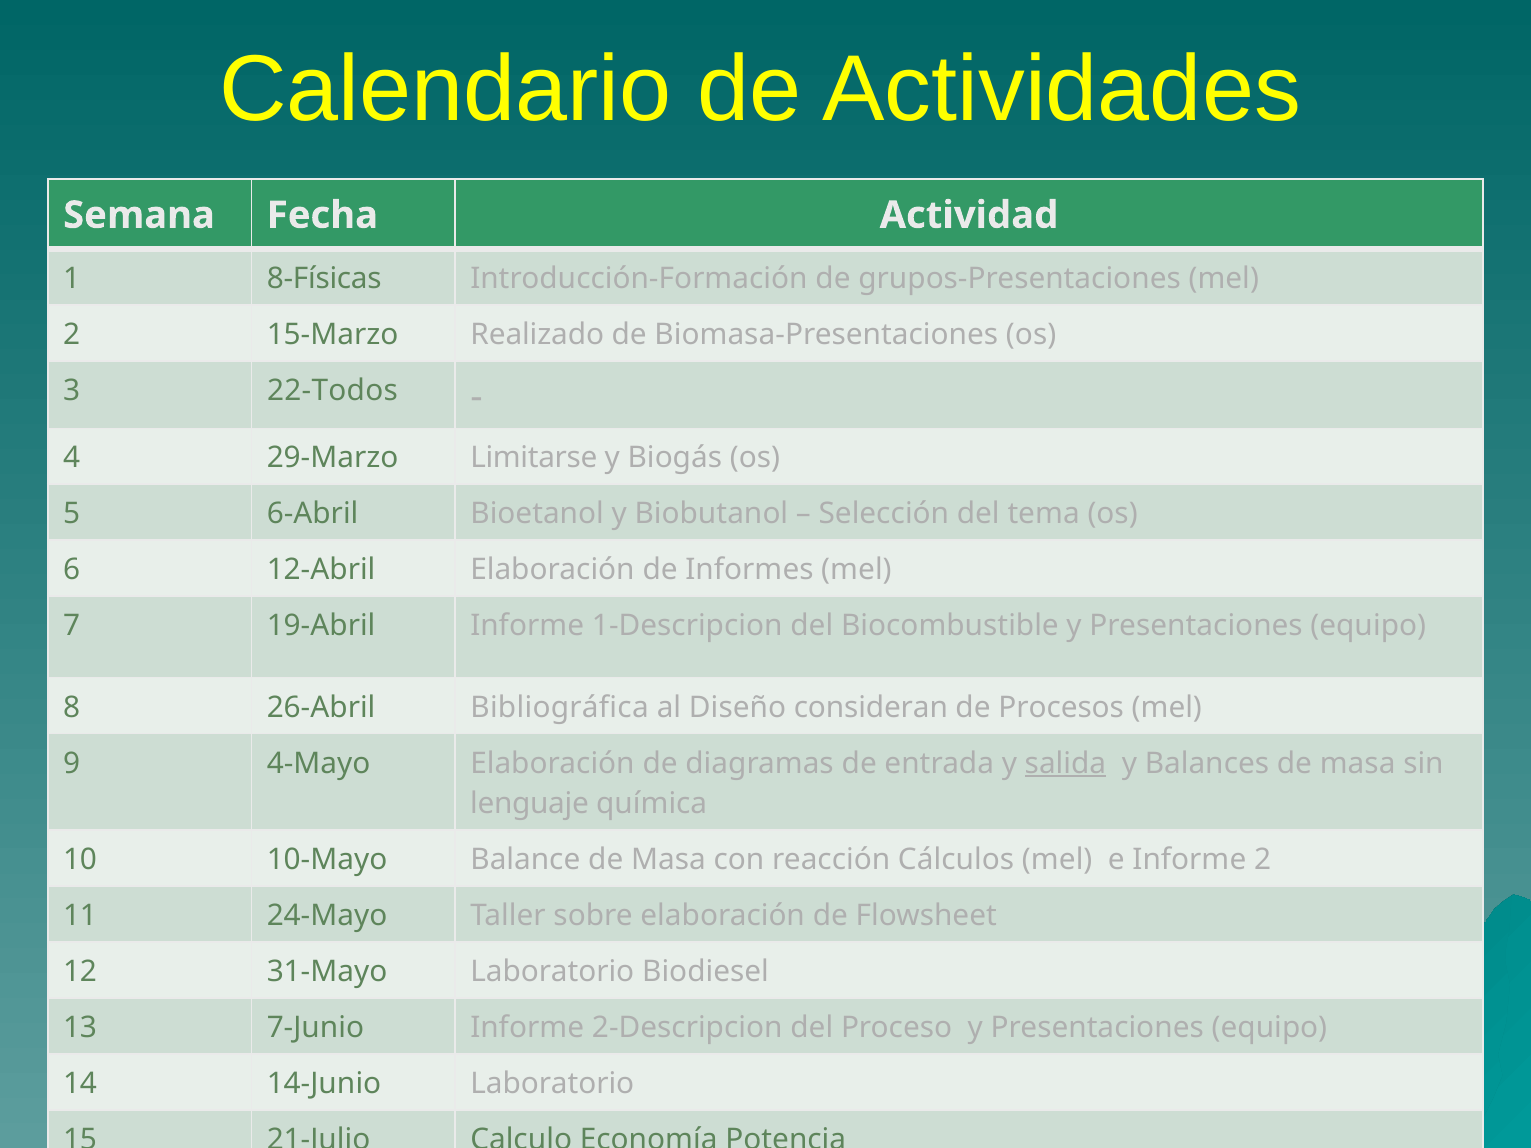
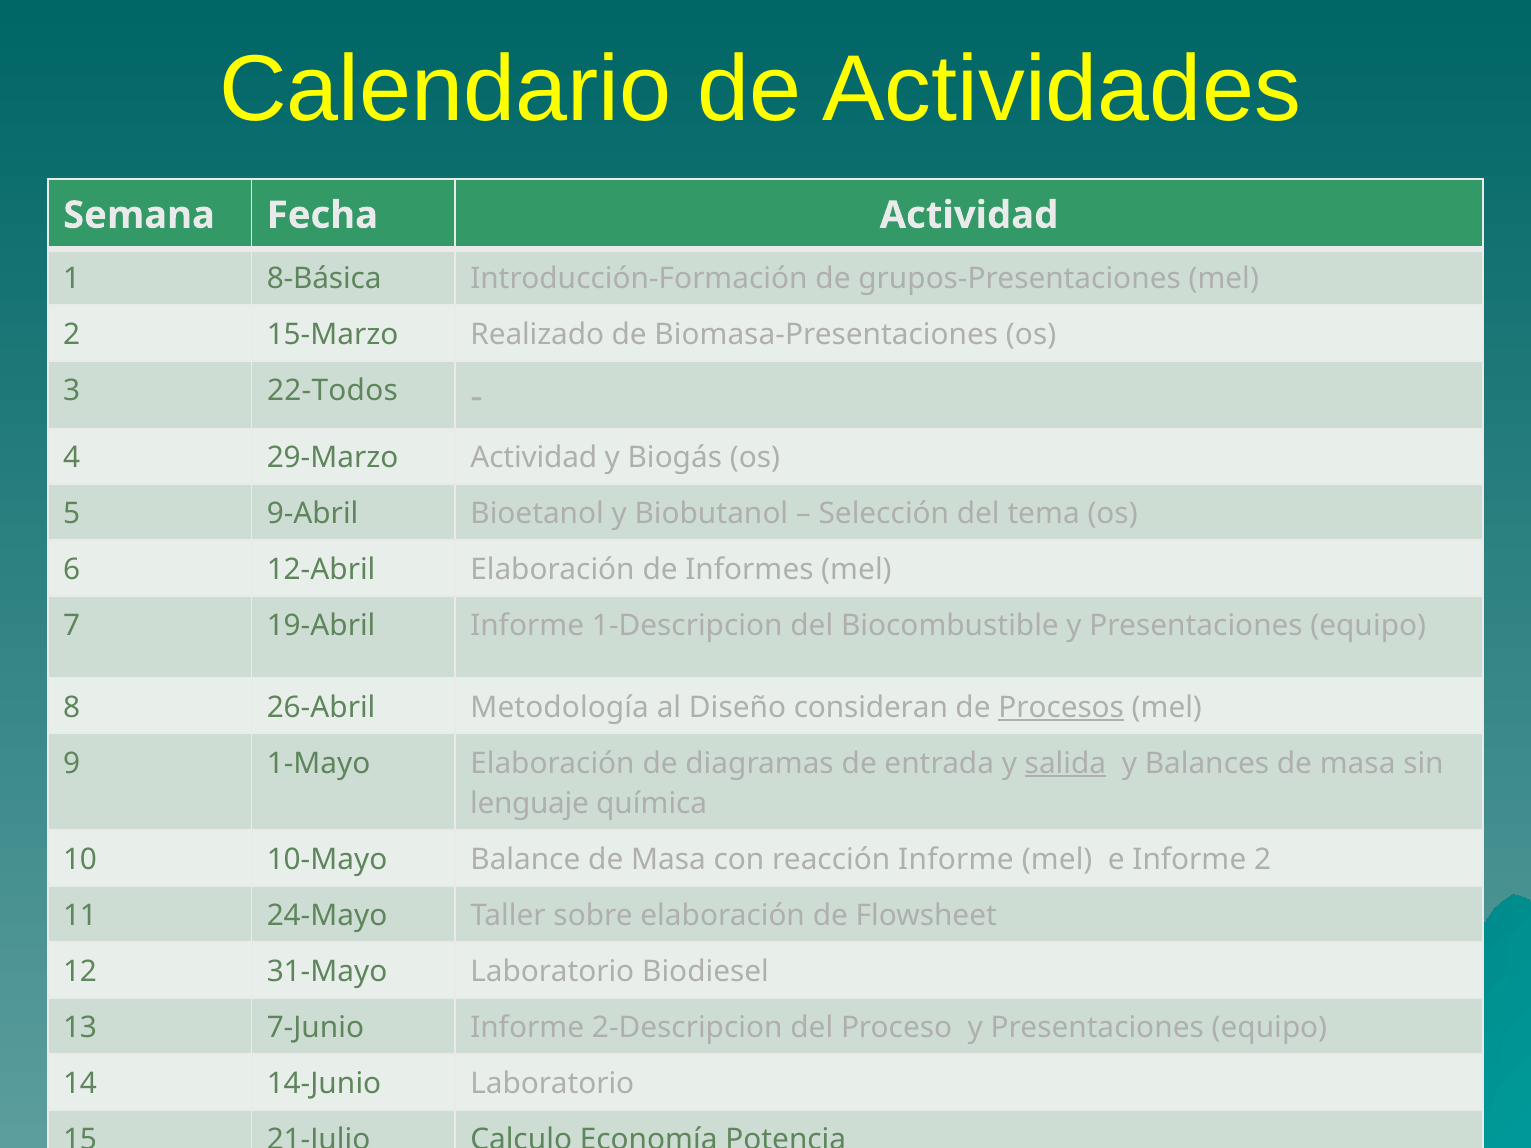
8-Físicas: 8-Físicas -> 8-Básica
29-Marzo Limitarse: Limitarse -> Actividad
6-Abril: 6-Abril -> 9-Abril
Bibliográfica: Bibliográfica -> Metodología
Procesos underline: none -> present
4-Mayo: 4-Mayo -> 1-Mayo
reacción Cálculos: Cálculos -> Informe
